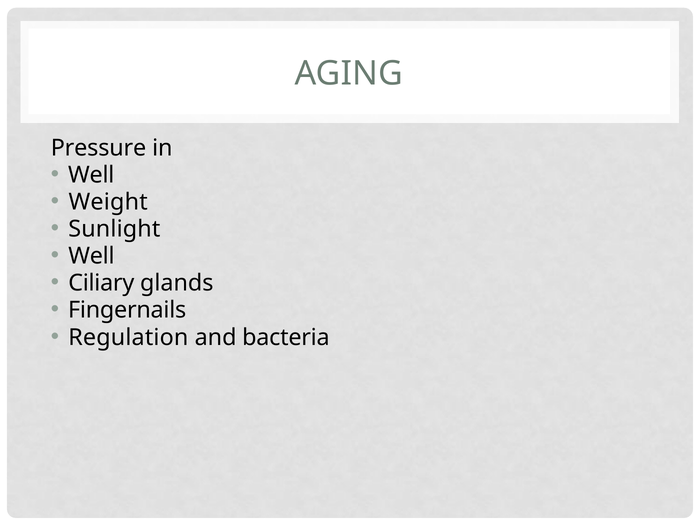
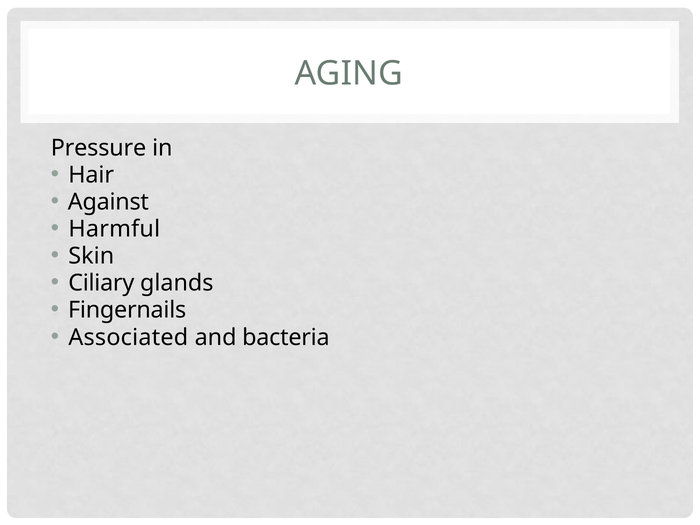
Well at (91, 175): Well -> Hair
Weight: Weight -> Against
Sunlight: Sunlight -> Harmful
Well at (91, 256): Well -> Skin
Regulation: Regulation -> Associated
